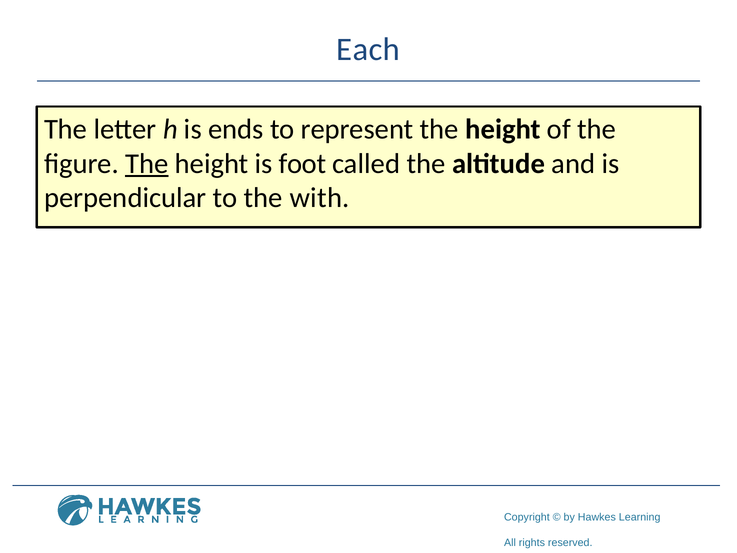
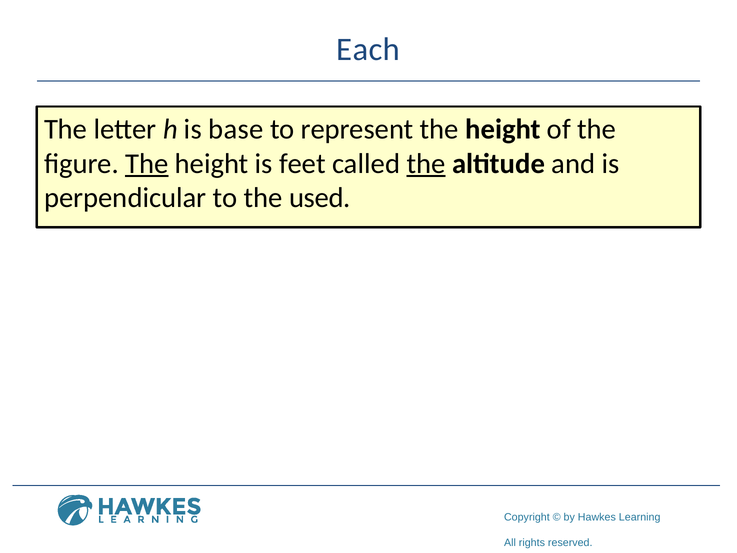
ends: ends -> base
foot: foot -> feet
the at (426, 164) underline: none -> present
with: with -> used
